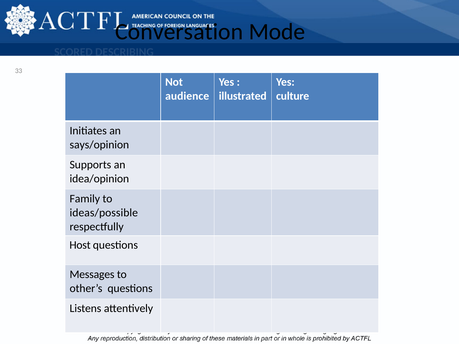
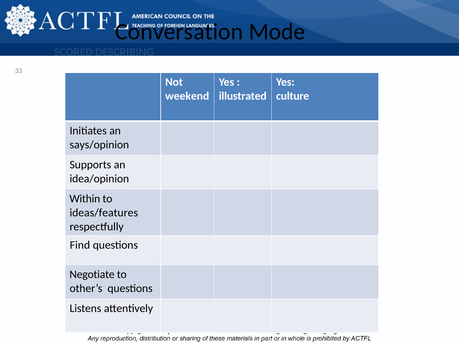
audience: audience -> weekend
Family: Family -> Within
ideas/possible: ideas/possible -> ideas/features
Host: Host -> Find
Messages: Messages -> Negotiate
